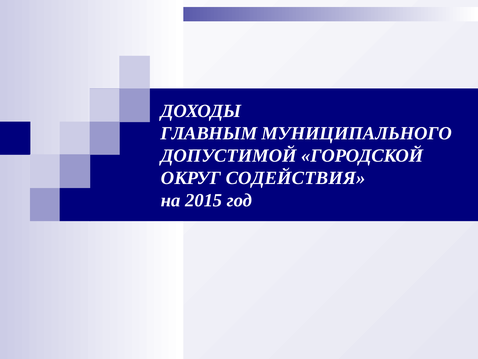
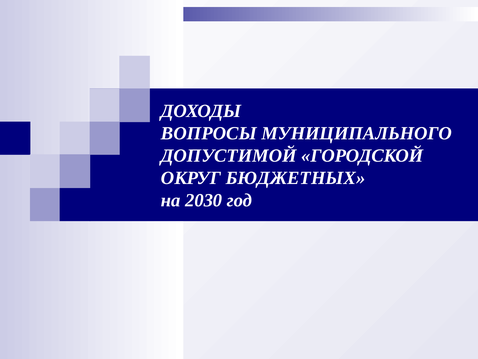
ГЛАВНЫМ: ГЛАВНЫМ -> ВОПРОСЫ
СОДЕЙСТВИЯ: СОДЕЙСТВИЯ -> БЮДЖЕТНЫХ
2015: 2015 -> 2030
